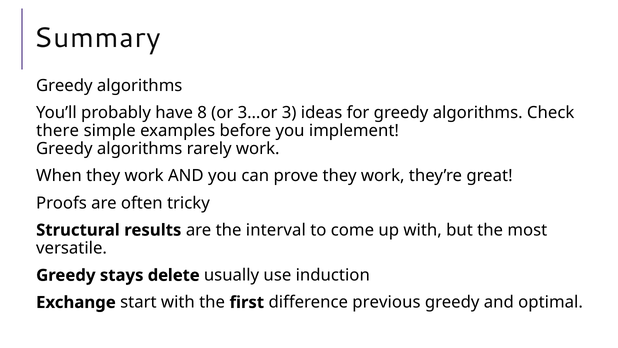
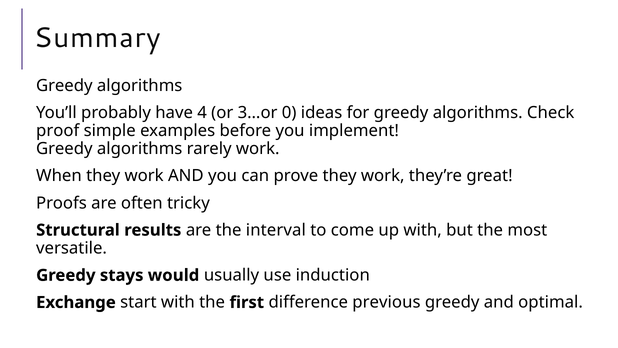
8: 8 -> 4
3: 3 -> 0
there: there -> proof
delete: delete -> would
